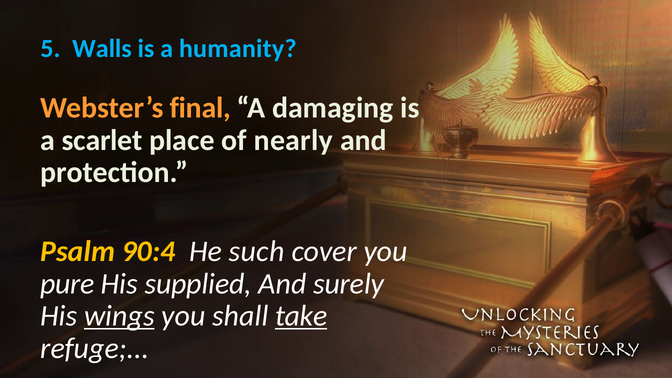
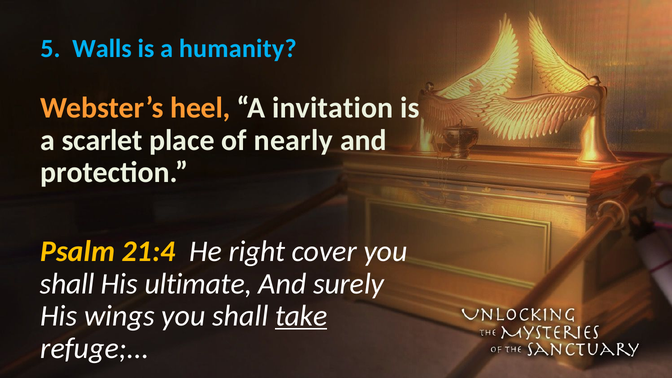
final: final -> heel
damaging: damaging -> invitation
90:4: 90:4 -> 21:4
such: such -> right
pure at (67, 284): pure -> shall
supplied: supplied -> ultimate
wings underline: present -> none
